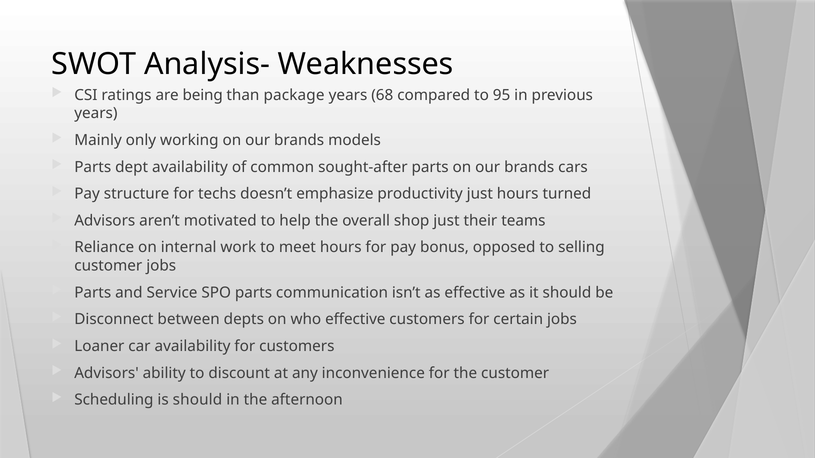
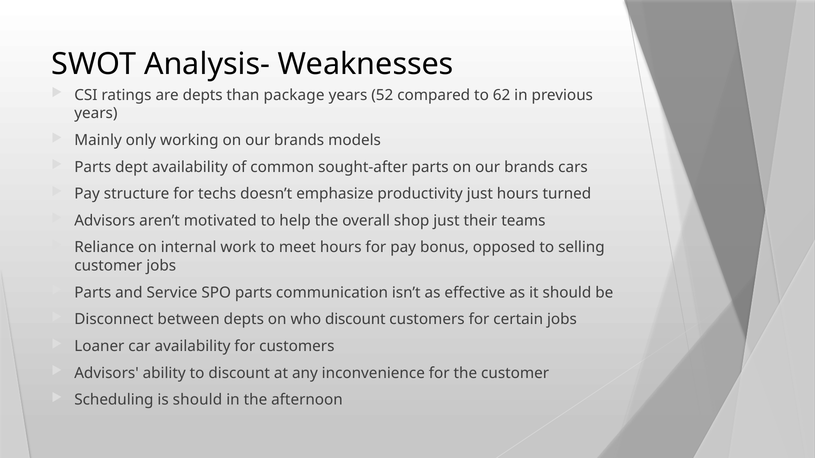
are being: being -> depts
68: 68 -> 52
95: 95 -> 62
who effective: effective -> discount
